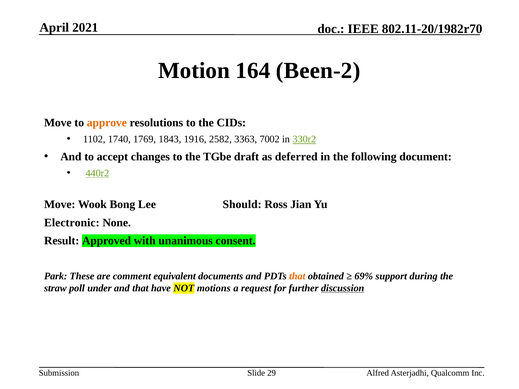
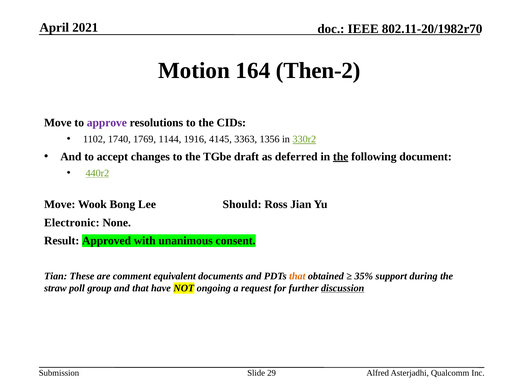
Been-2: Been-2 -> Then-2
approve colour: orange -> purple
1843: 1843 -> 1144
2582: 2582 -> 4145
7002: 7002 -> 1356
the at (341, 157) underline: none -> present
Park: Park -> Tian
69%: 69% -> 35%
under: under -> group
motions: motions -> ongoing
